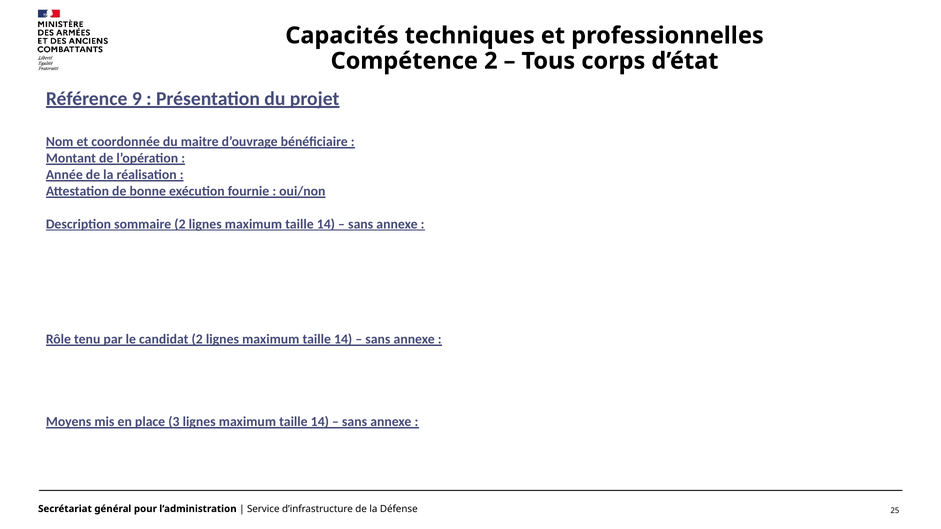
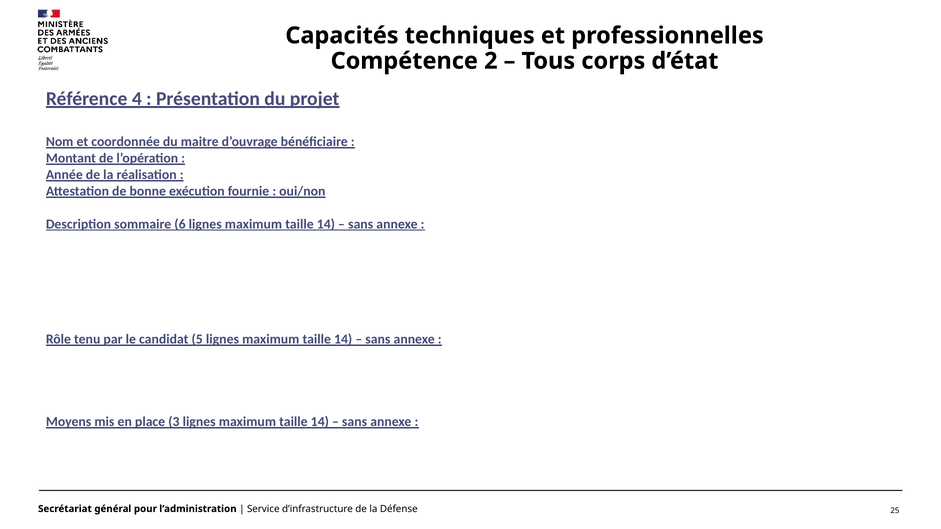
9: 9 -> 4
sommaire 2: 2 -> 6
candidat 2: 2 -> 5
